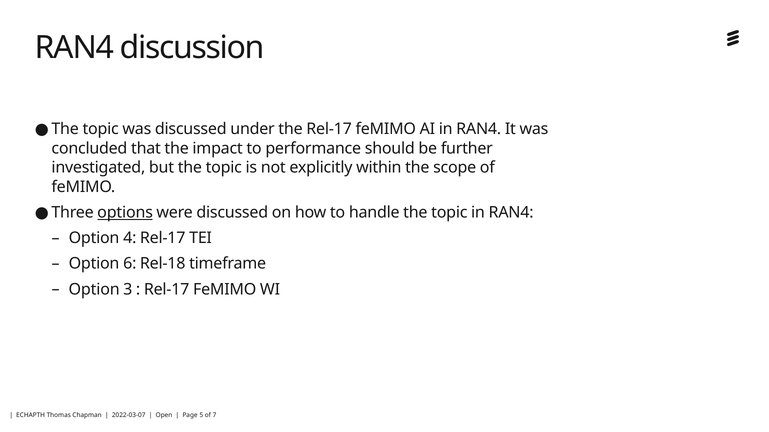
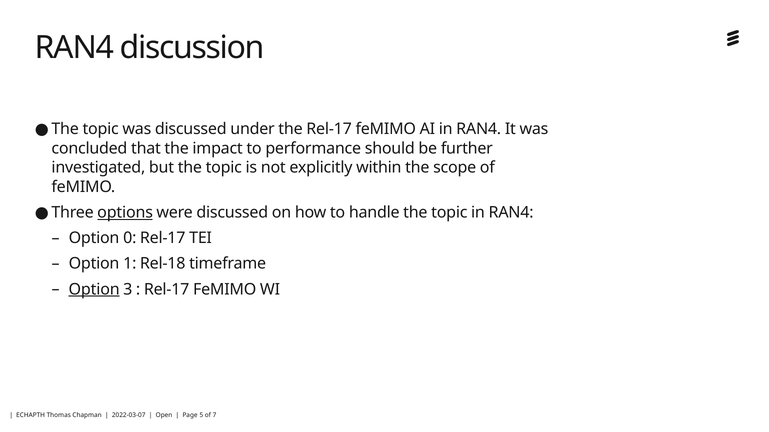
4: 4 -> 0
6: 6 -> 1
Option at (94, 290) underline: none -> present
